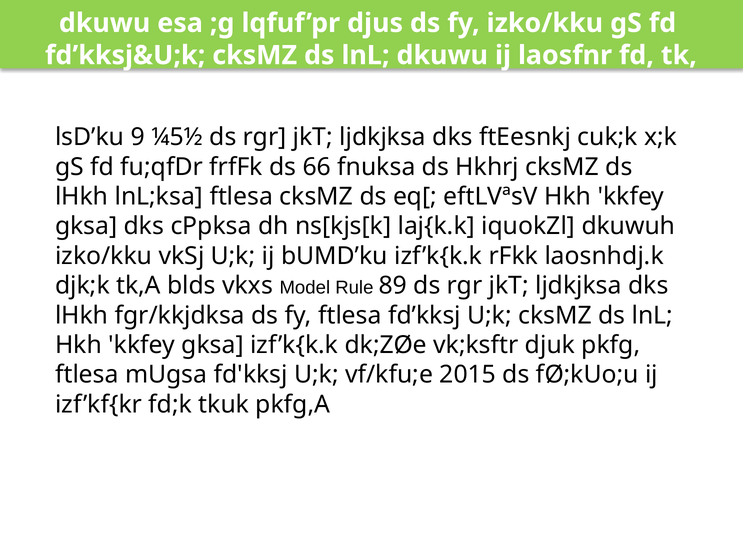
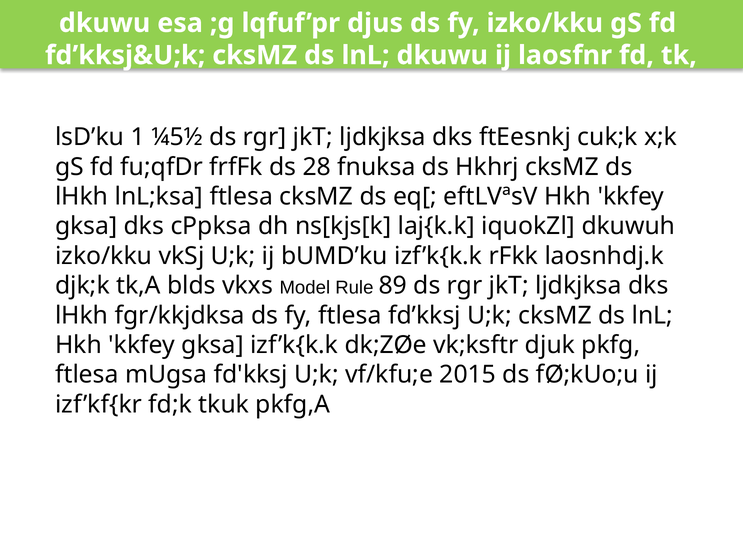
9: 9 -> 1
66: 66 -> 28
